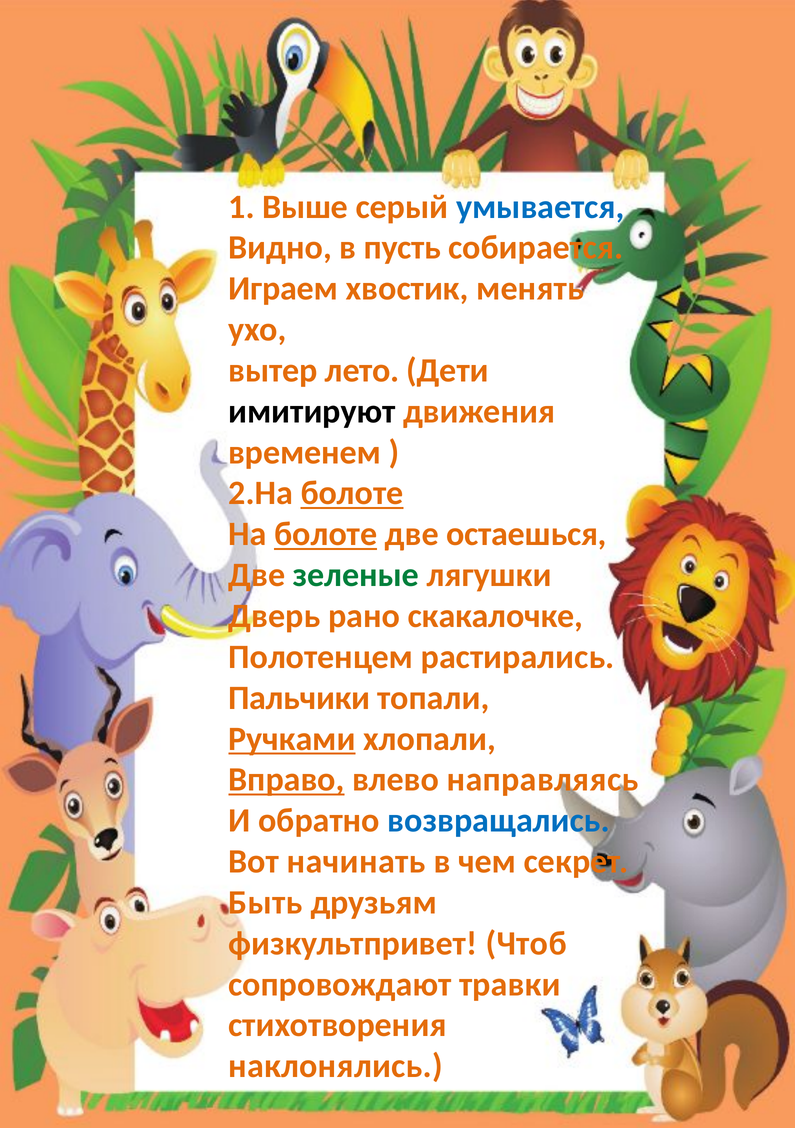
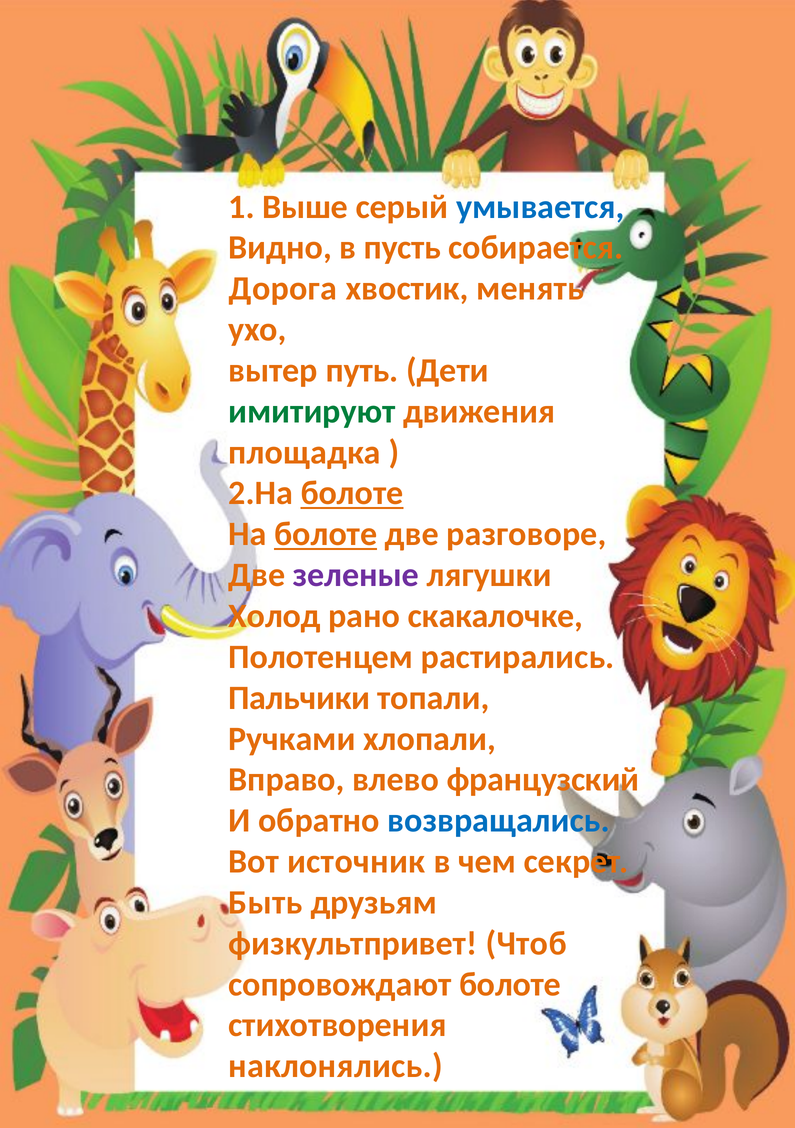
Играем: Играем -> Дорога
лето: лето -> путь
имитируют colour: black -> green
временем: временем -> площадка
остаешься: остаешься -> разговоре
зеленые colour: green -> purple
Дверь: Дверь -> Холод
Ручками underline: present -> none
Вправо underline: present -> none
направляясь: направляясь -> французский
начинать: начинать -> источник
сопровождают травки: травки -> болоте
